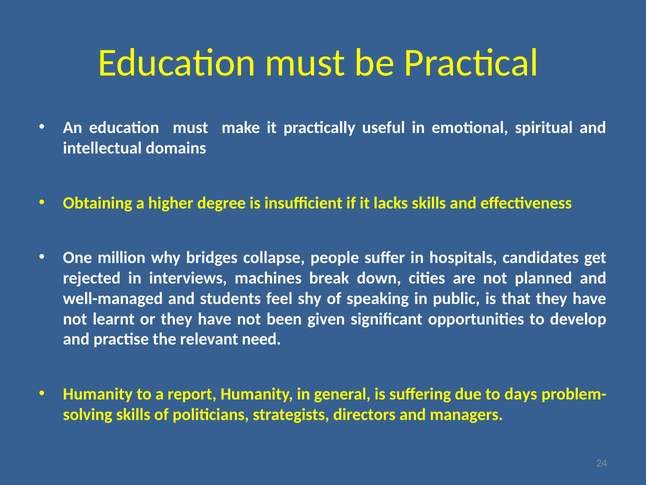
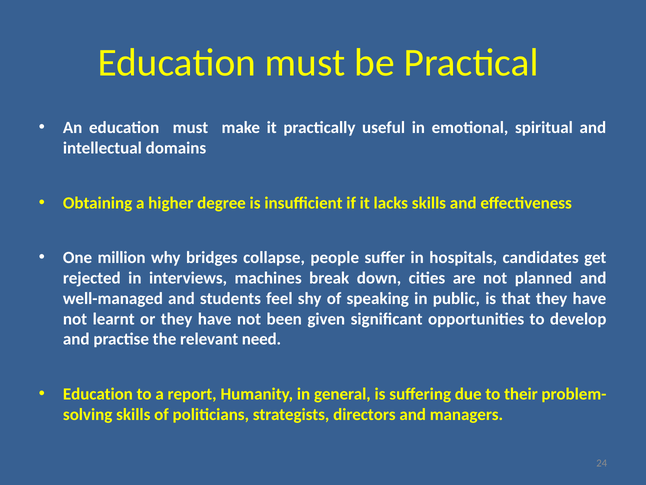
Humanity at (98, 394): Humanity -> Education
days: days -> their
